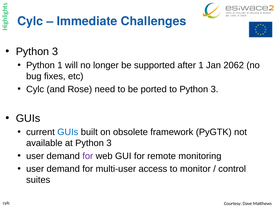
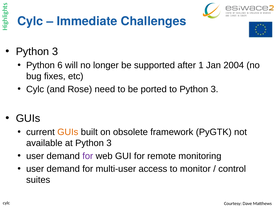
Python 1: 1 -> 6
2062: 2062 -> 2004
GUIs at (68, 132) colour: blue -> orange
